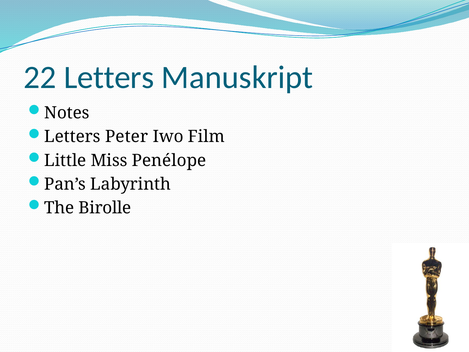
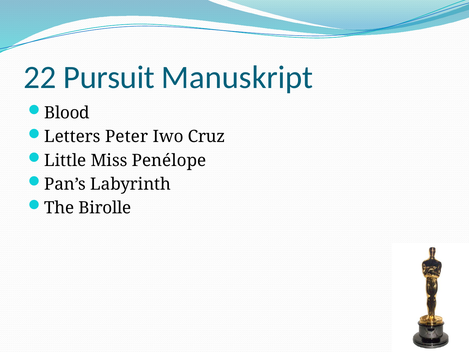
22 Letters: Letters -> Pursuit
Notes: Notes -> Blood
Film: Film -> Cruz
